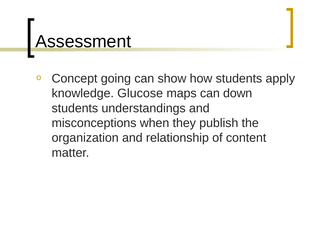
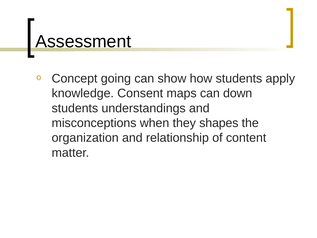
Glucose: Glucose -> Consent
publish: publish -> shapes
